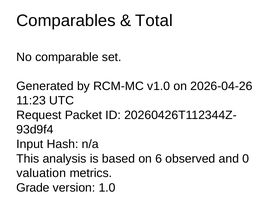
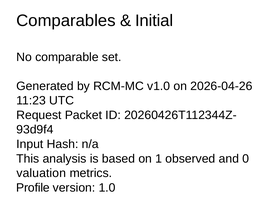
Total: Total -> Initial
6: 6 -> 1
Grade: Grade -> Profile
